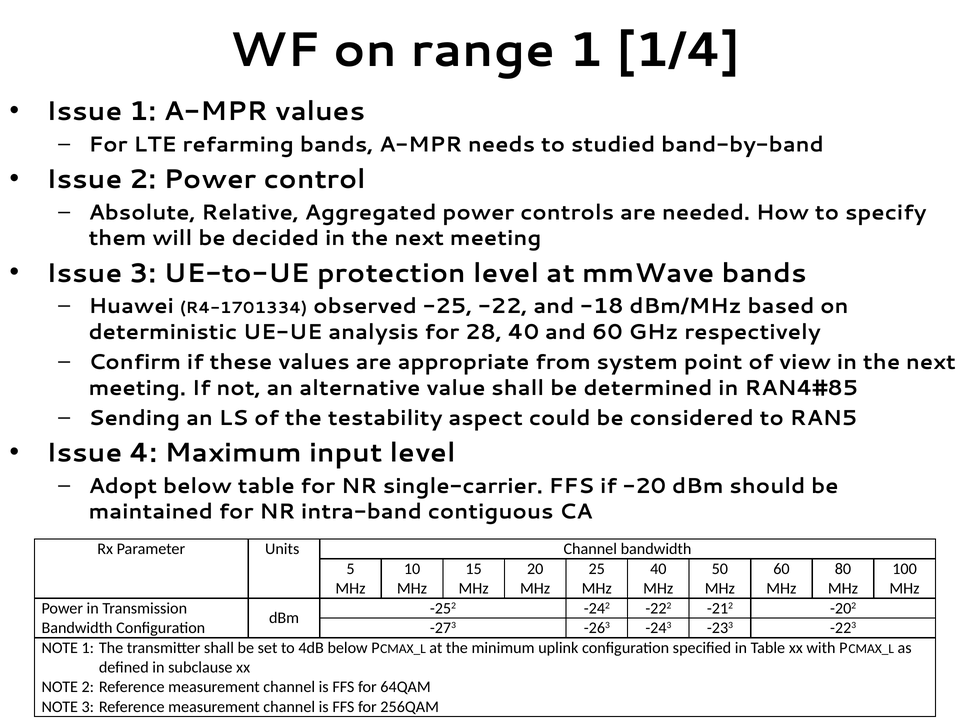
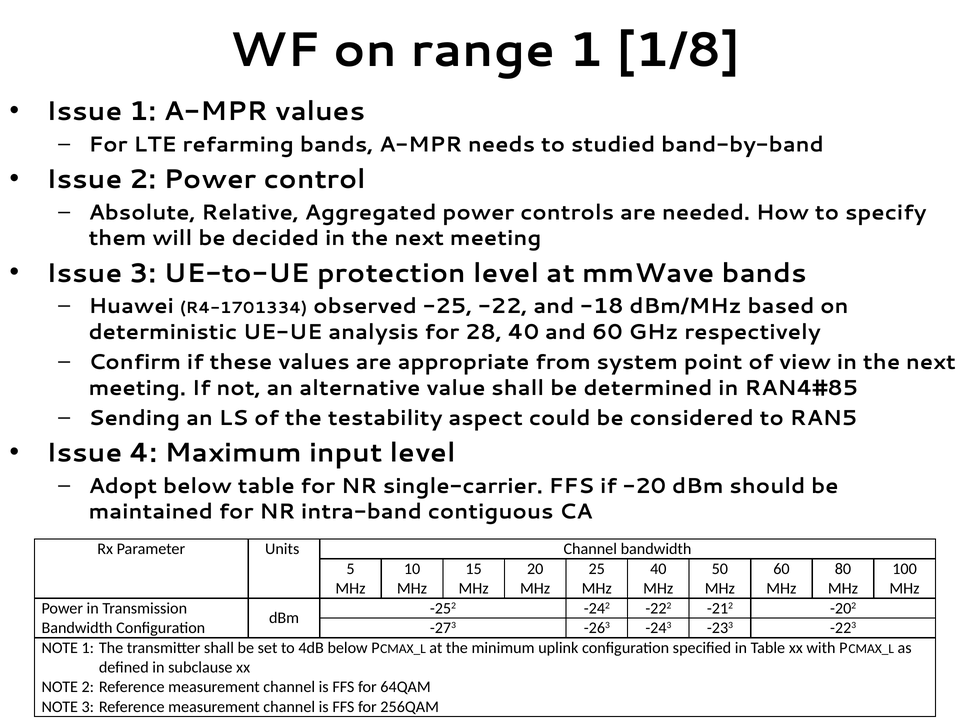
1/4: 1/4 -> 1/8
